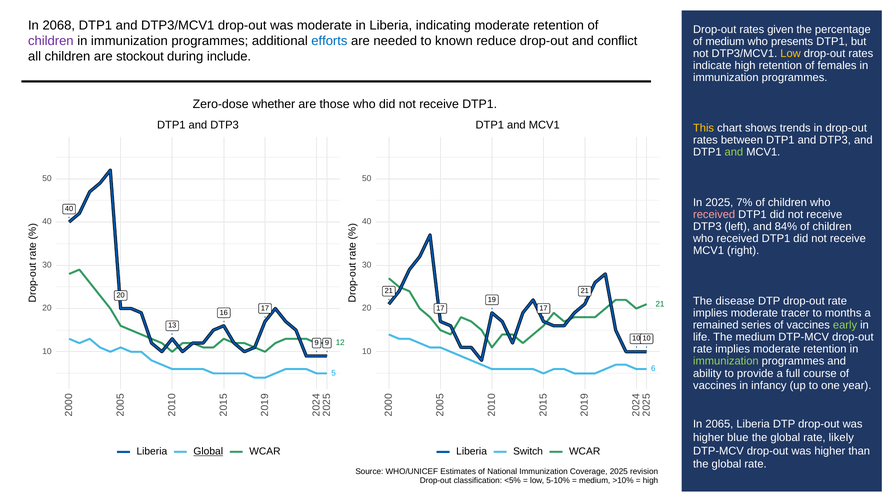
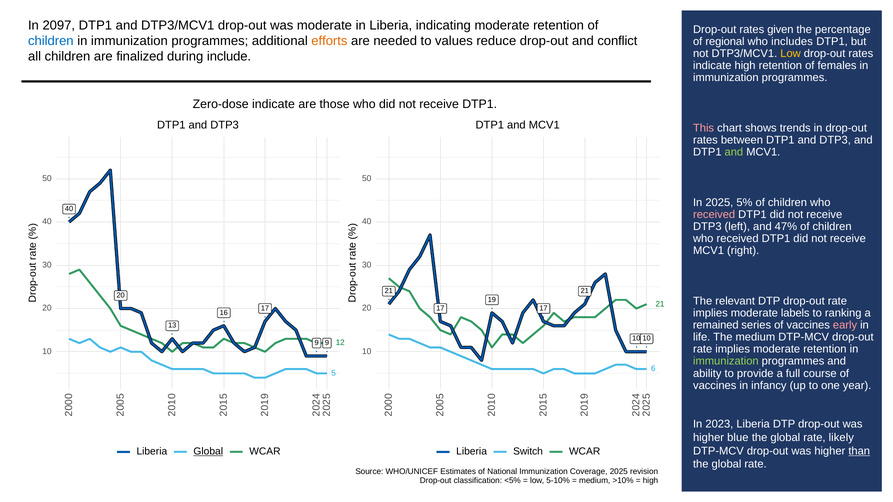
2068: 2068 -> 2097
children at (51, 41) colour: purple -> blue
efforts colour: blue -> orange
known: known -> values
of medium: medium -> regional
presents: presents -> includes
stockout: stockout -> finalized
Zero-dose whether: whether -> indicate
This colour: yellow -> pink
7%: 7% -> 5%
84%: 84% -> 47%
disease: disease -> relevant
tracer: tracer -> labels
months: months -> ranking
early colour: light green -> pink
2065: 2065 -> 2023
than underline: none -> present
